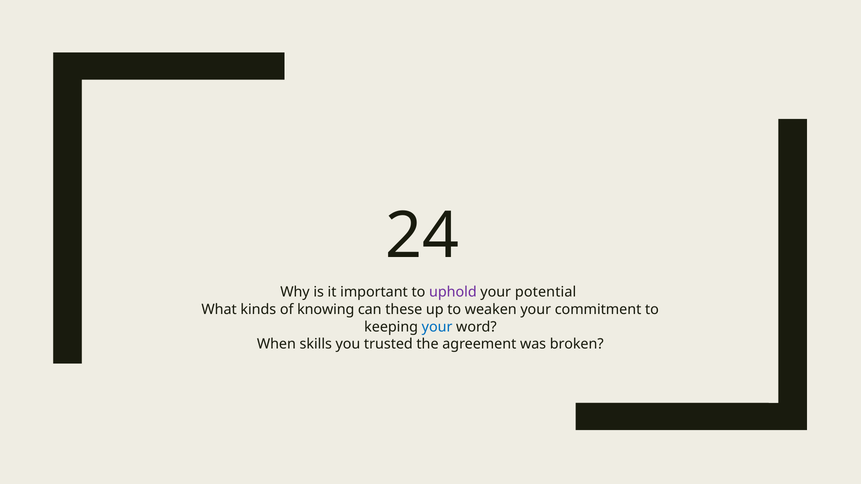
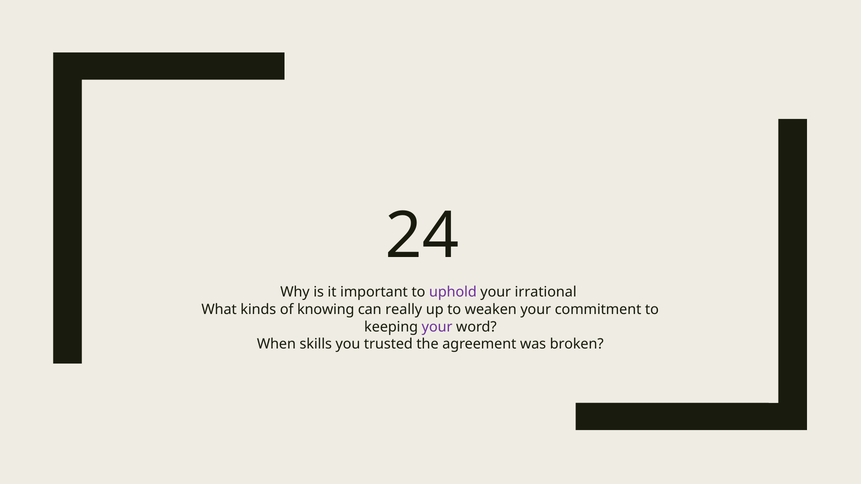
potential: potential -> irrational
these: these -> really
your at (437, 327) colour: blue -> purple
